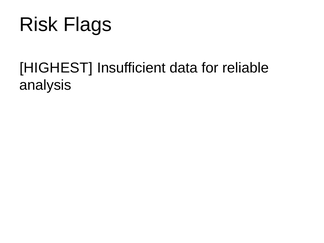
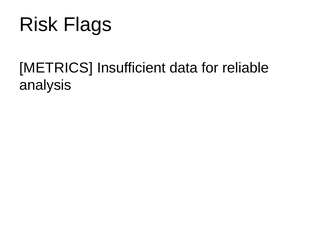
HIGHEST: HIGHEST -> METRICS
